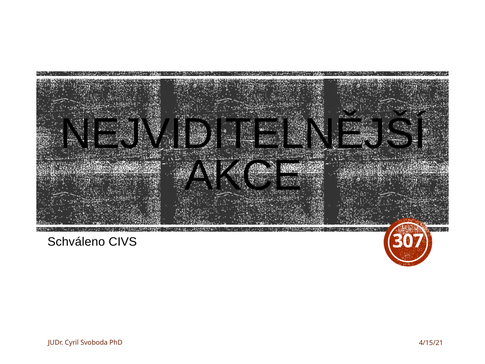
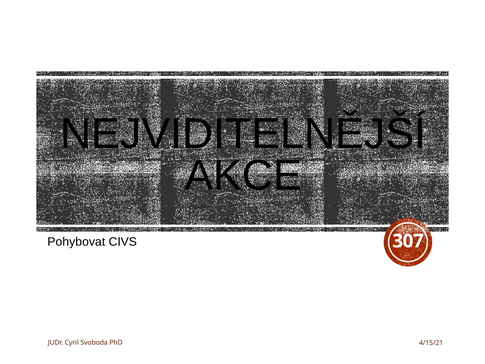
Schváleno: Schváleno -> Pohybovat
